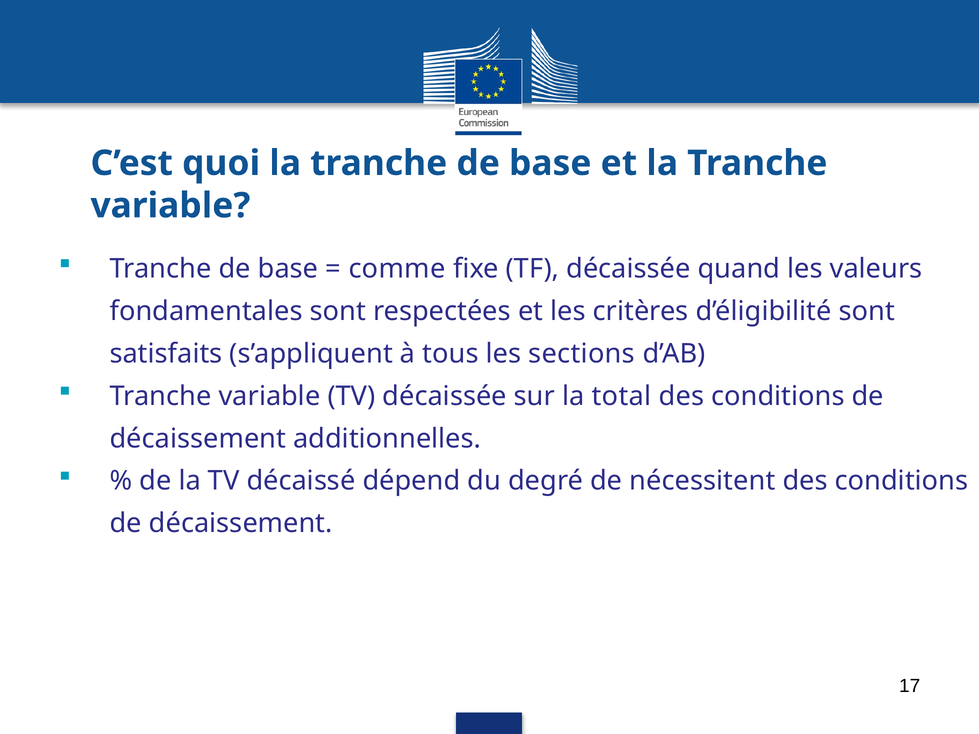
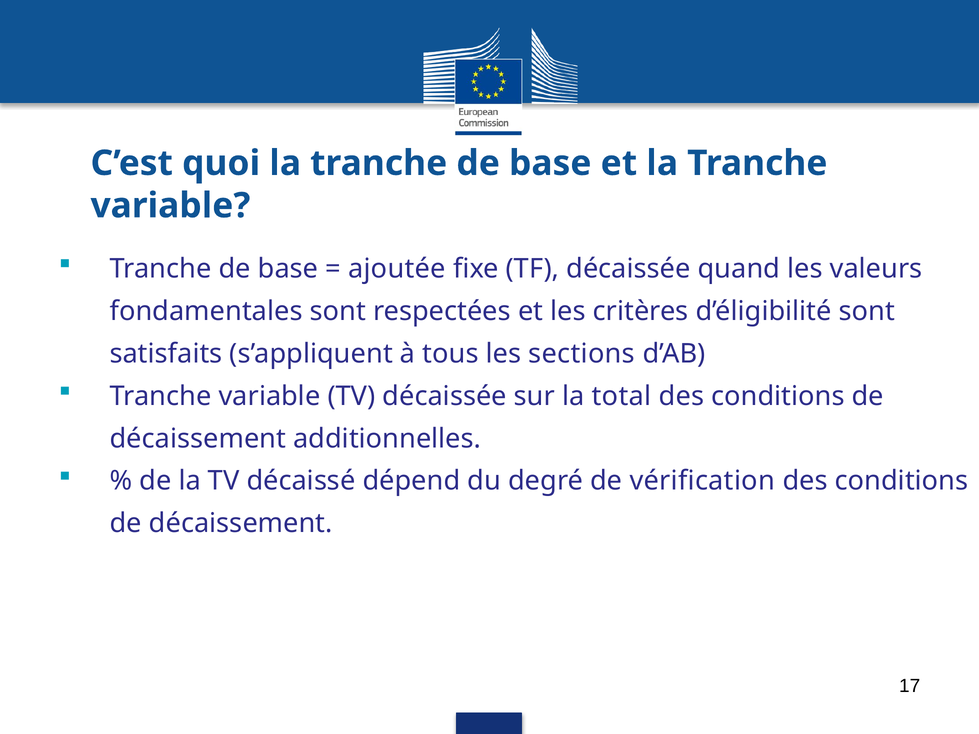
comme: comme -> ajoutée
nécessitent: nécessitent -> vérification
